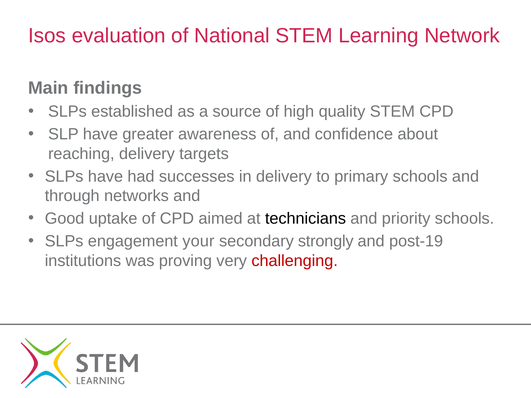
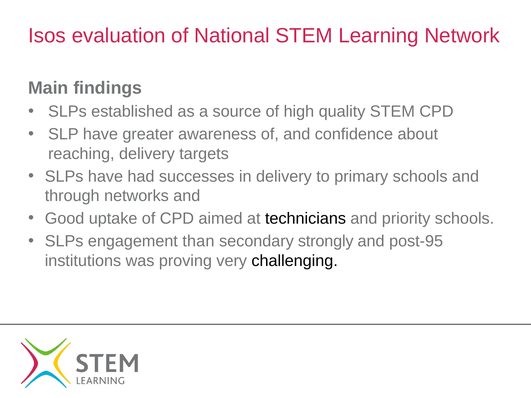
your: your -> than
post-19: post-19 -> post-95
challenging colour: red -> black
